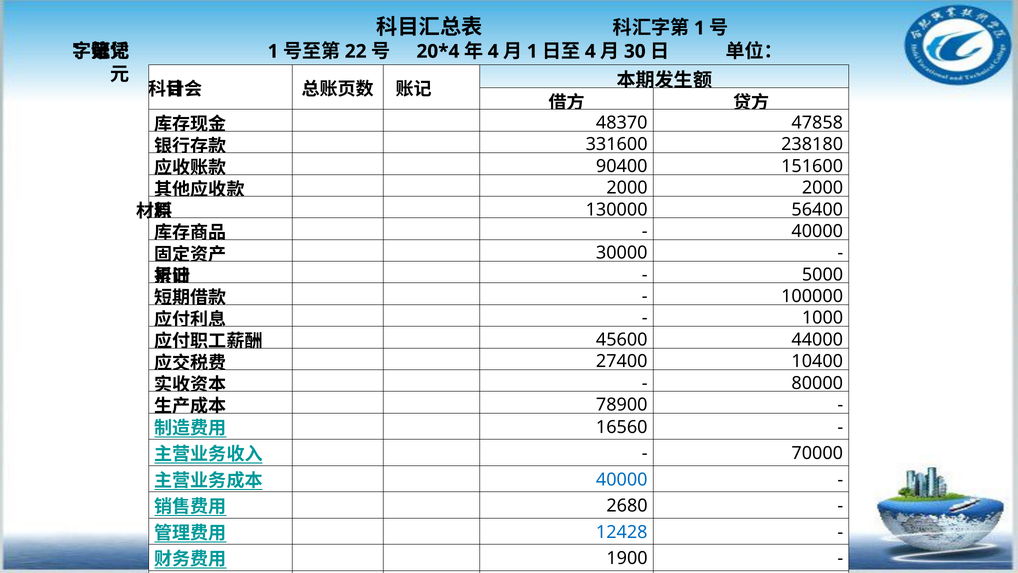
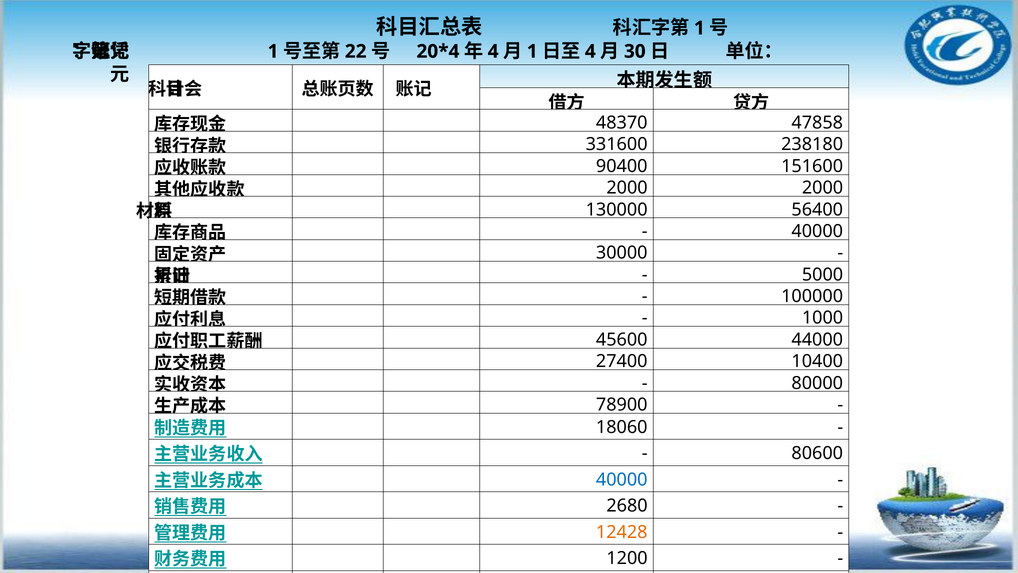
16560: 16560 -> 18060
70000: 70000 -> 80600
12428 colour: blue -> orange
1900: 1900 -> 1200
